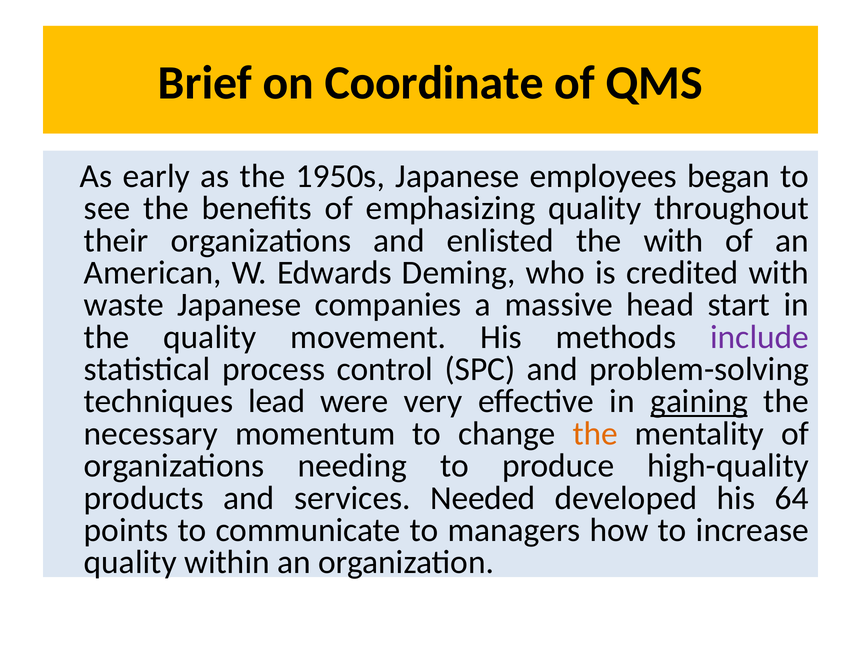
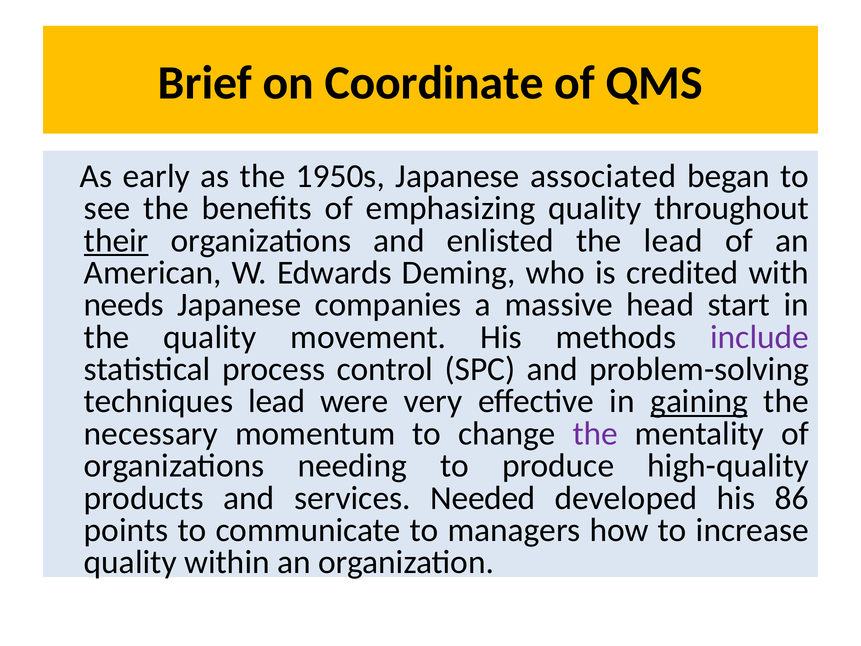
employees: employees -> associated
their underline: none -> present
the with: with -> lead
waste: waste -> needs
the at (595, 433) colour: orange -> purple
64: 64 -> 86
